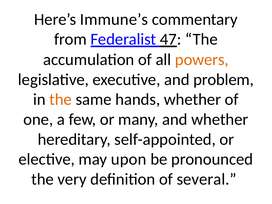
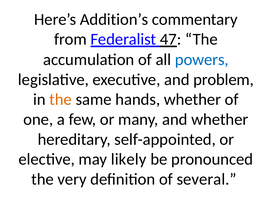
Immune’s: Immune’s -> Addition’s
powers colour: orange -> blue
upon: upon -> likely
